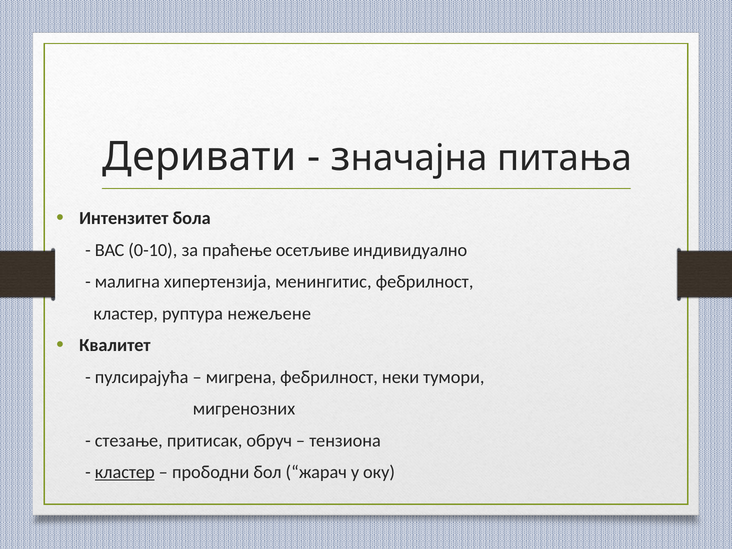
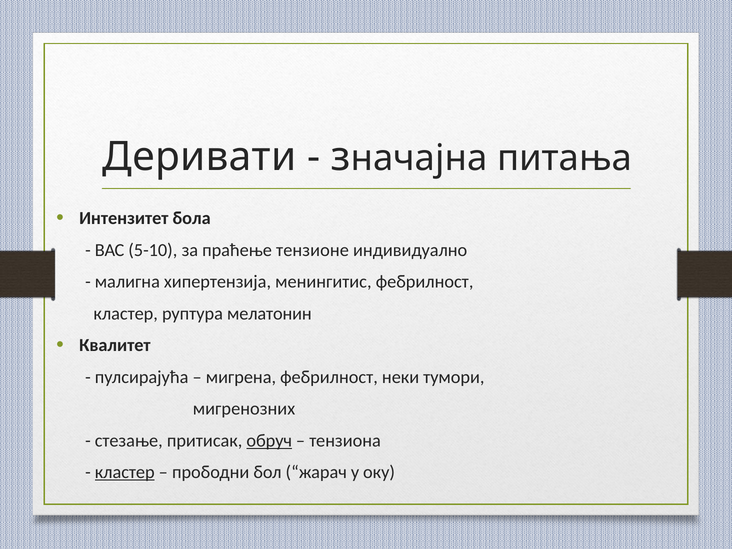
0-10: 0-10 -> 5-10
осетљиве: осетљиве -> тензионе
нежељене: нежељене -> мeлaтoнин
обруч underline: none -> present
